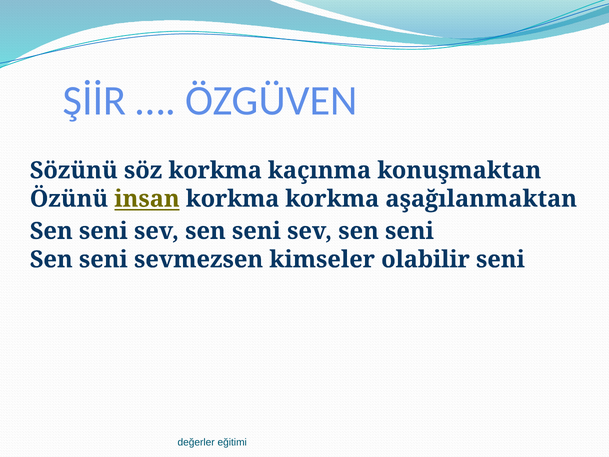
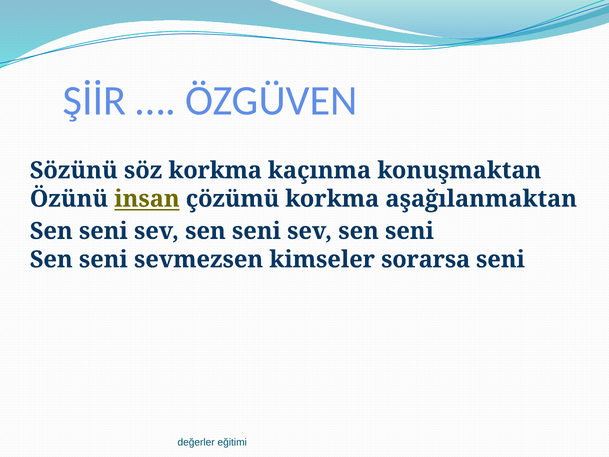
insan korkma: korkma -> çözümü
olabilir: olabilir -> sorarsa
